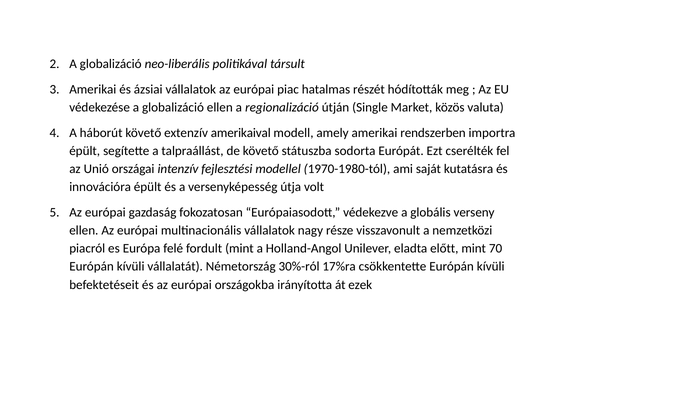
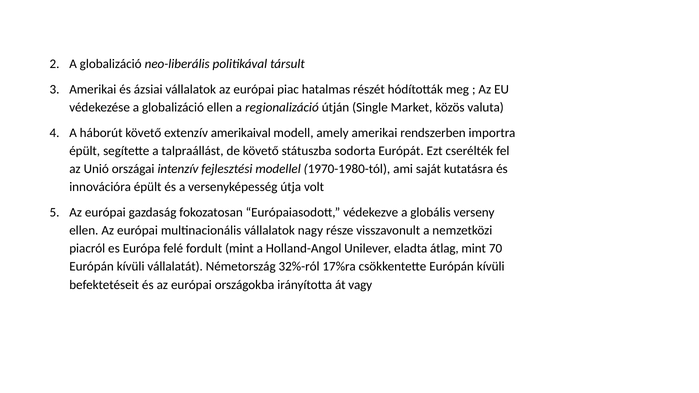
előtt: előtt -> átlag
30%-ról: 30%-ról -> 32%-ról
ezek: ezek -> vagy
